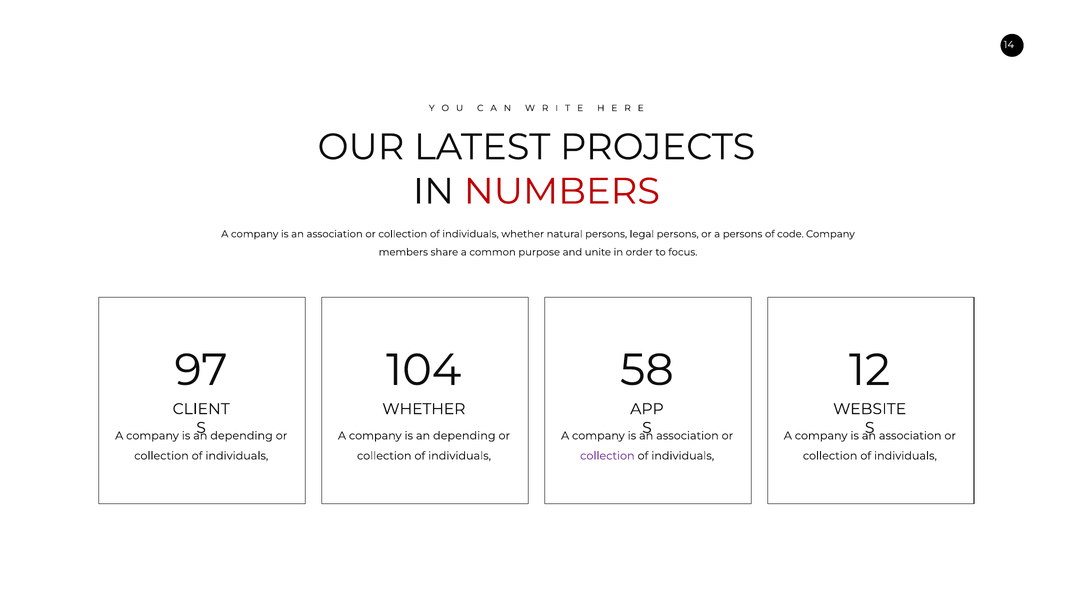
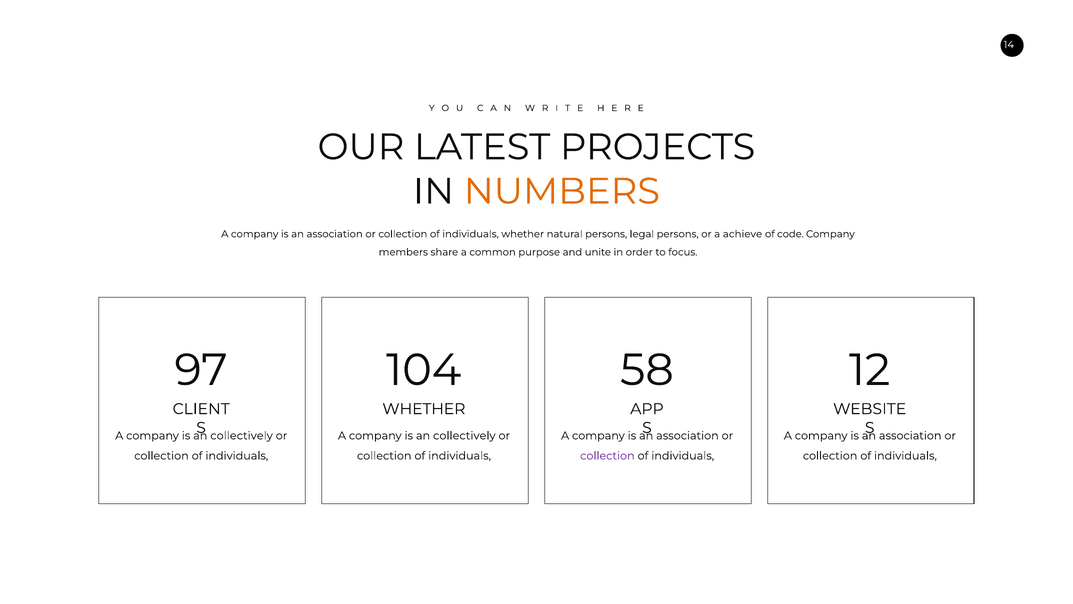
NUMBERS colour: red -> orange
a persons: persons -> achieve
depending at (242, 436): depending -> collectively
depending at (464, 436): depending -> collectively
